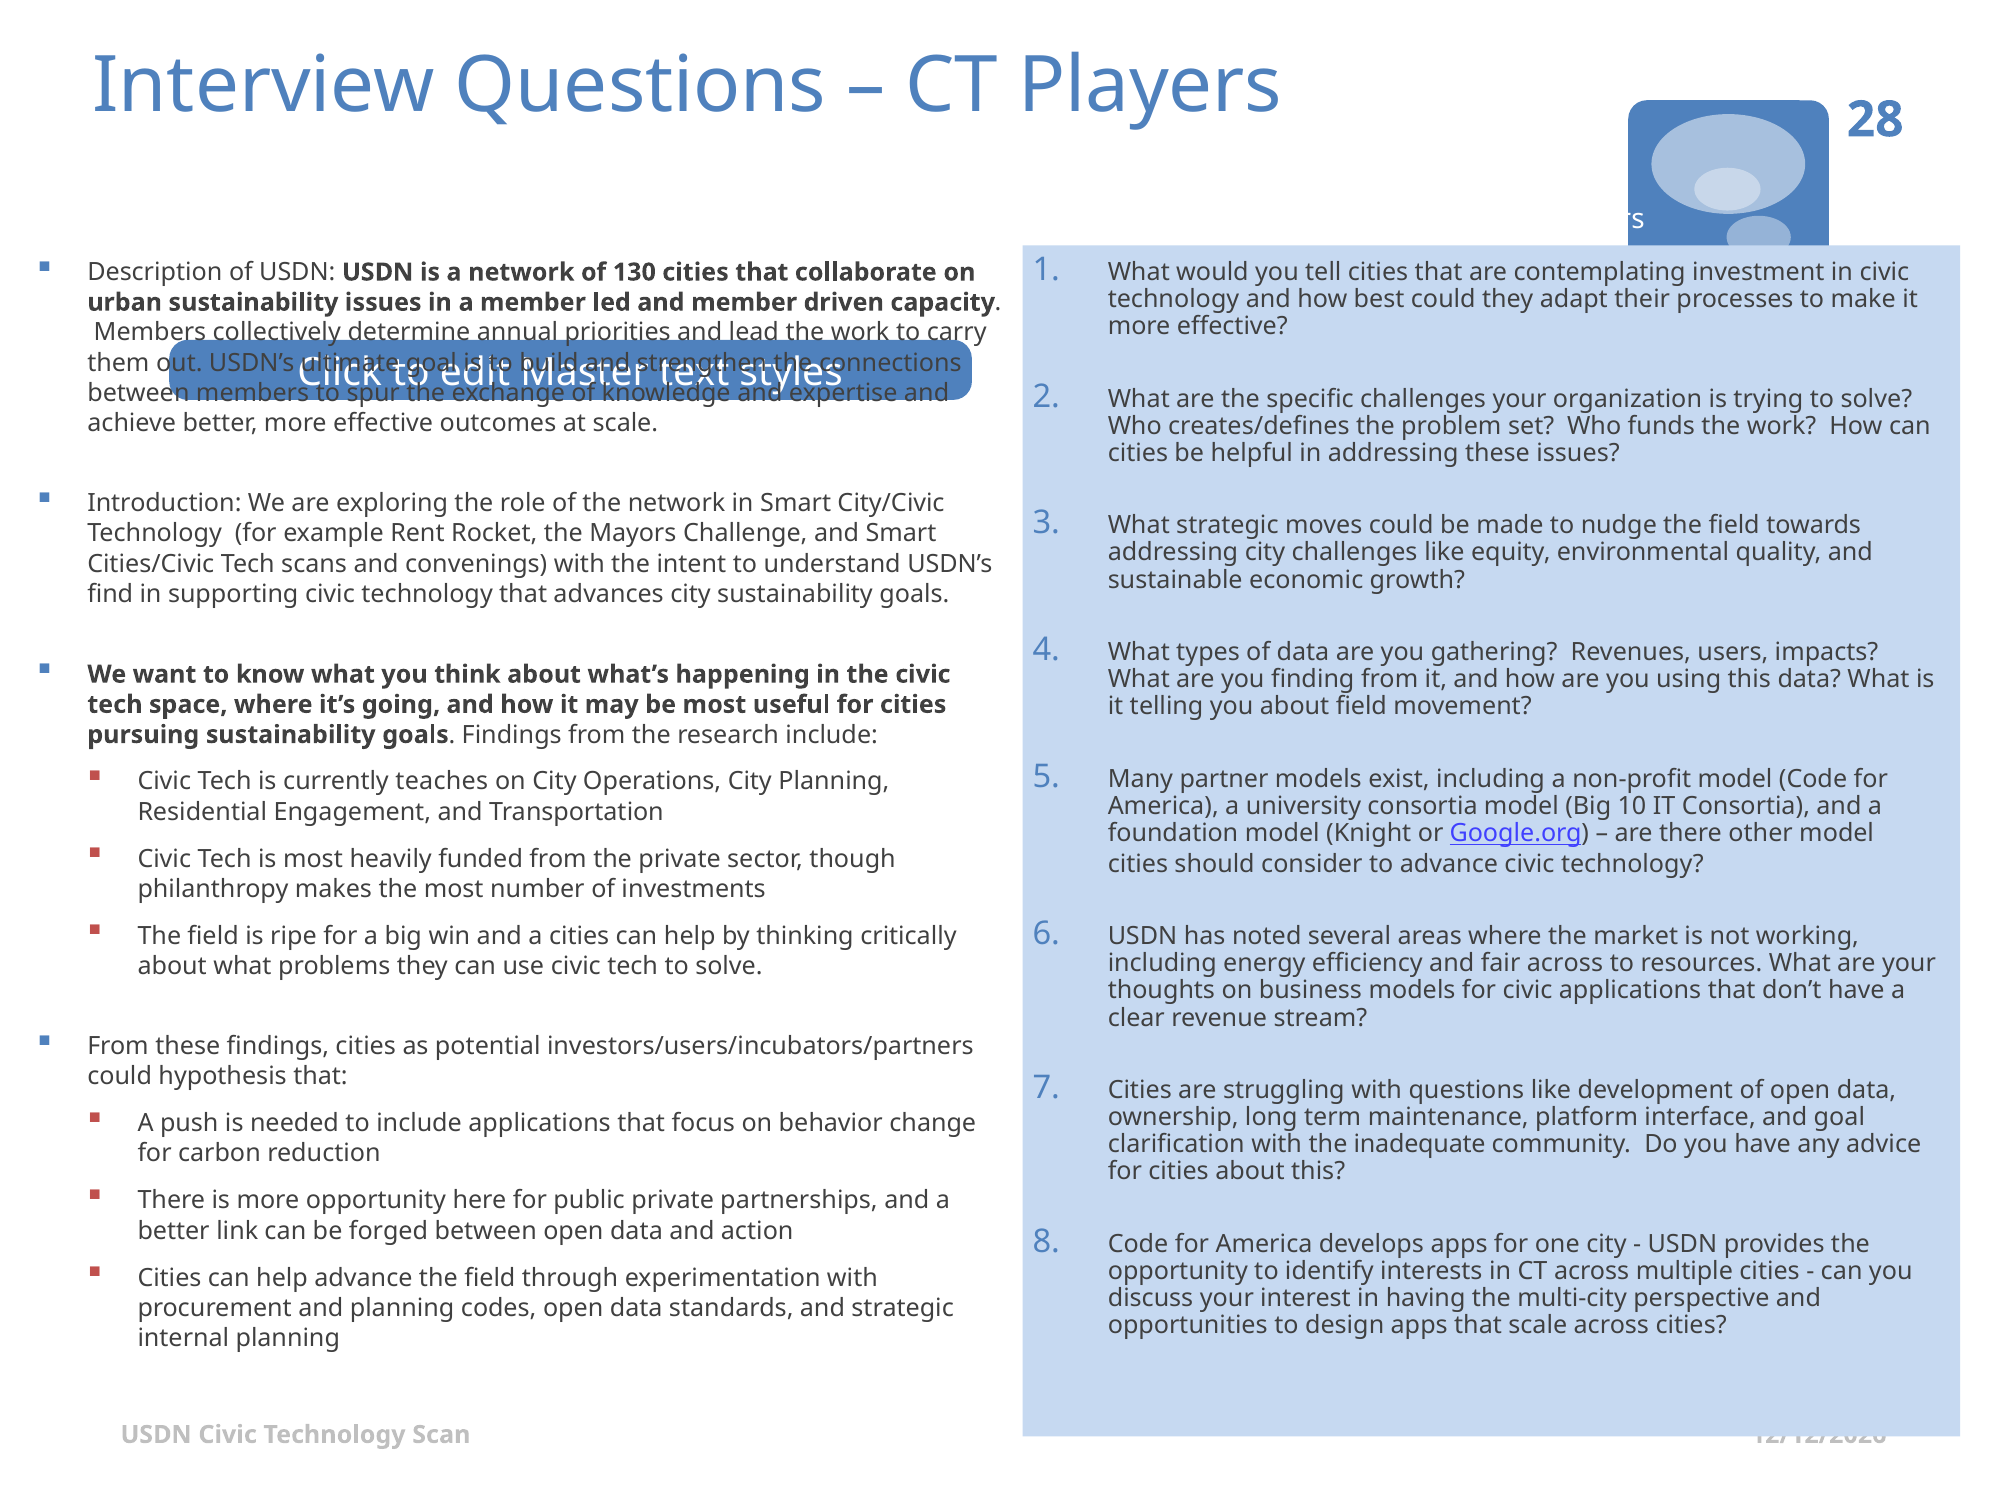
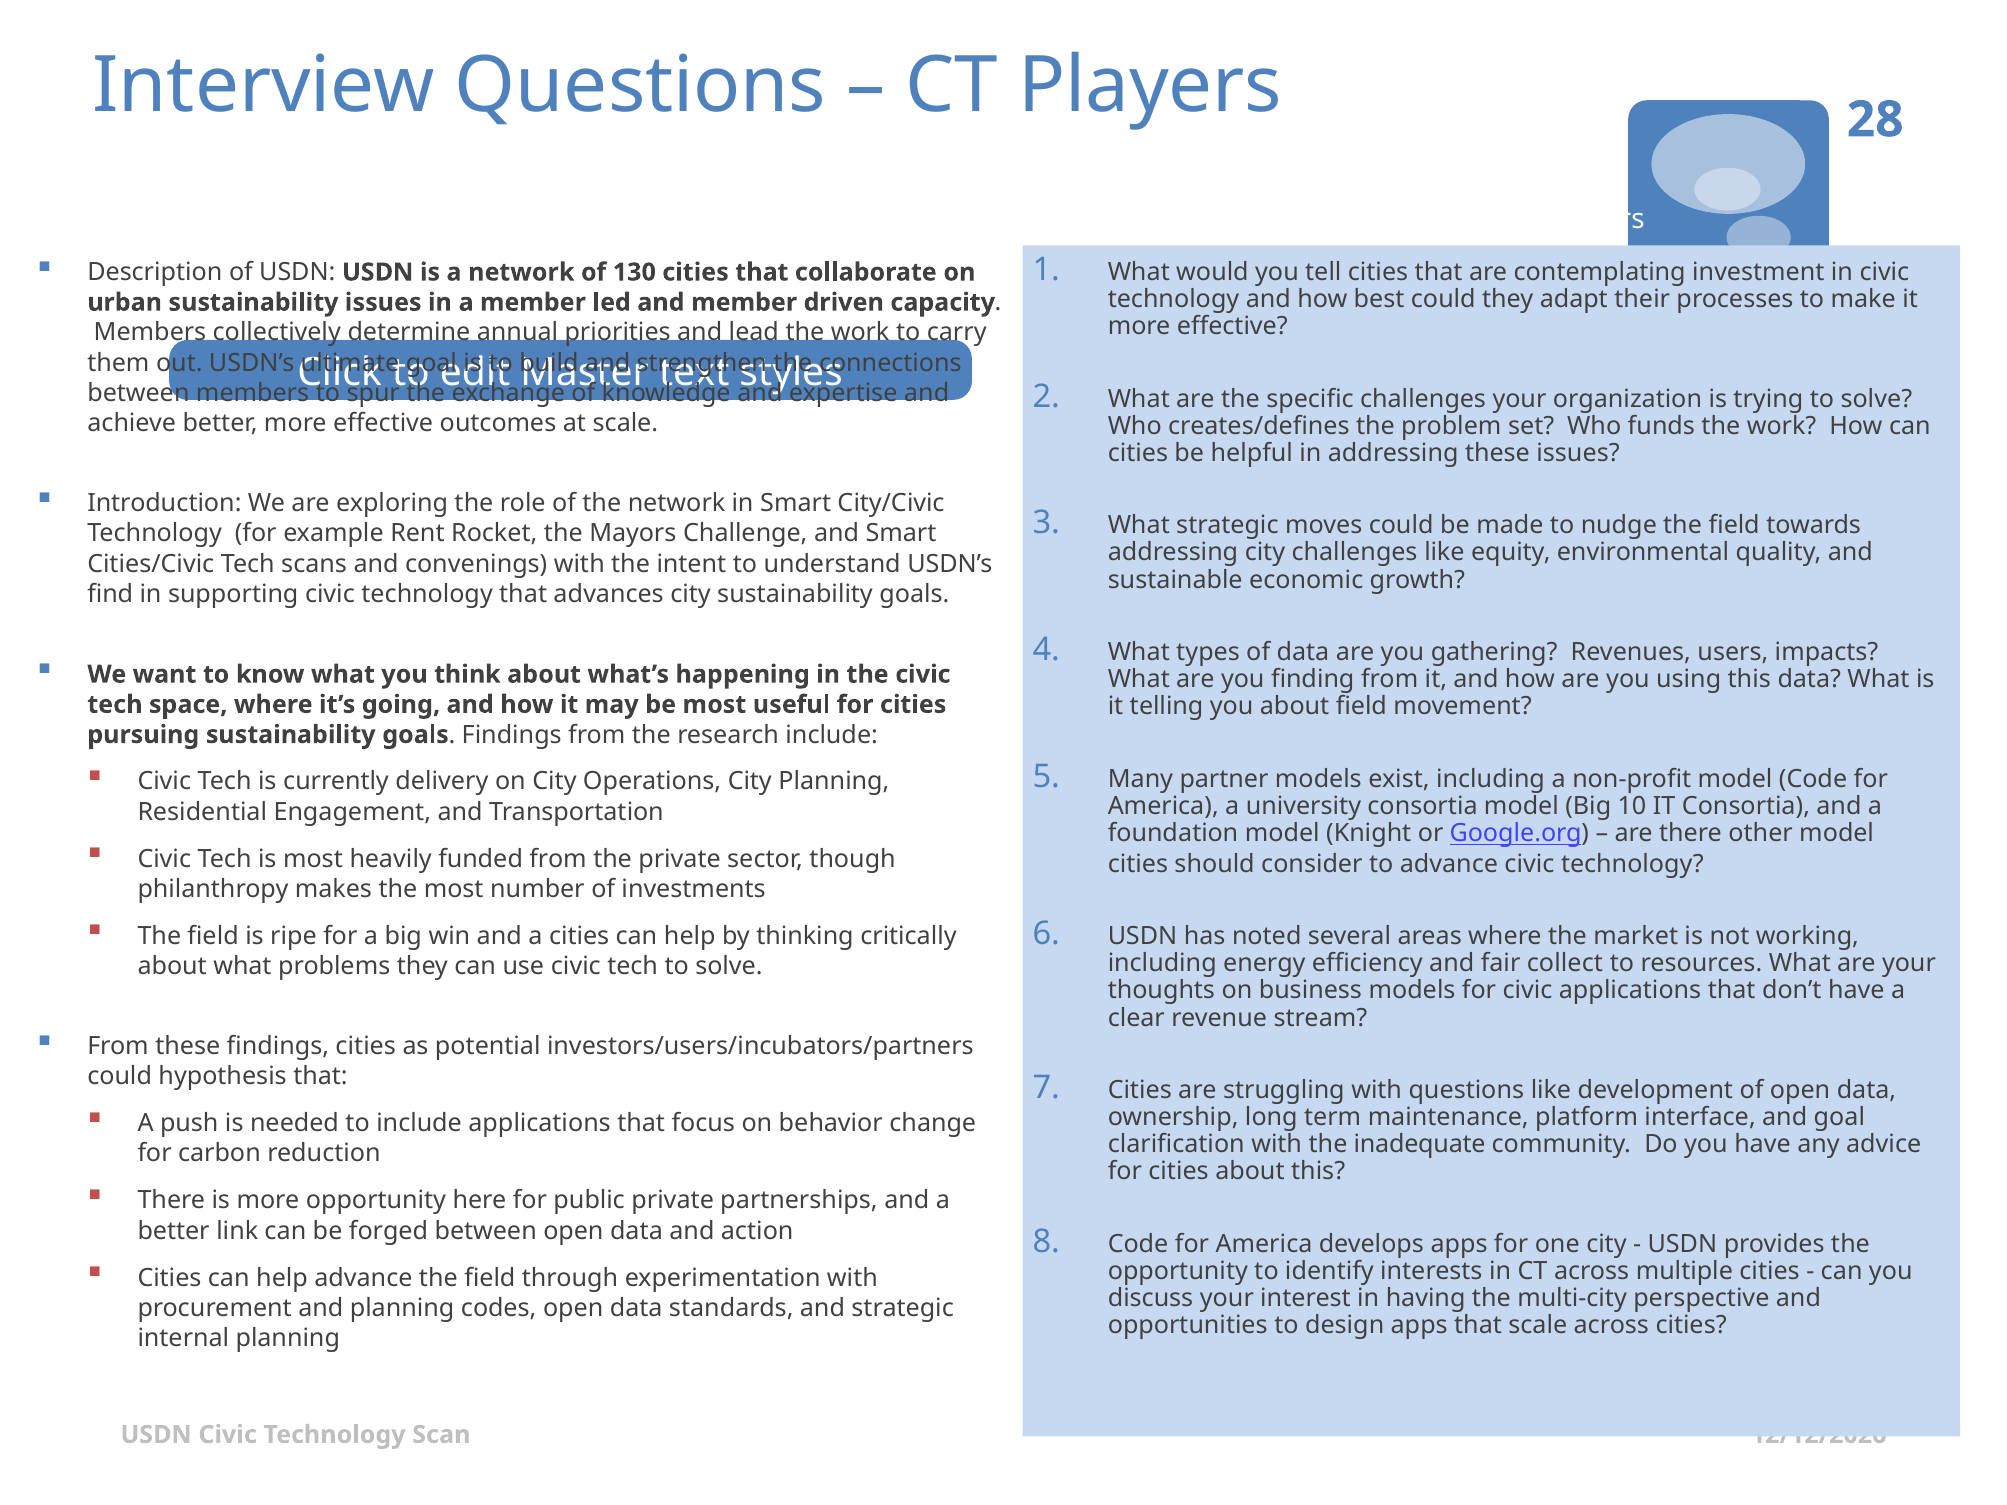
teaches: teaches -> delivery
fair across: across -> collect
